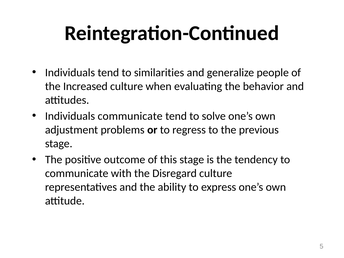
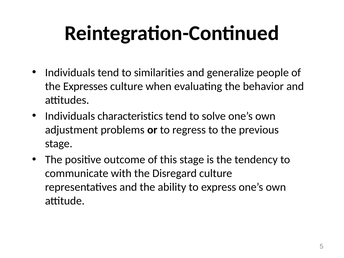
Increased: Increased -> Expresses
Individuals communicate: communicate -> characteristics
